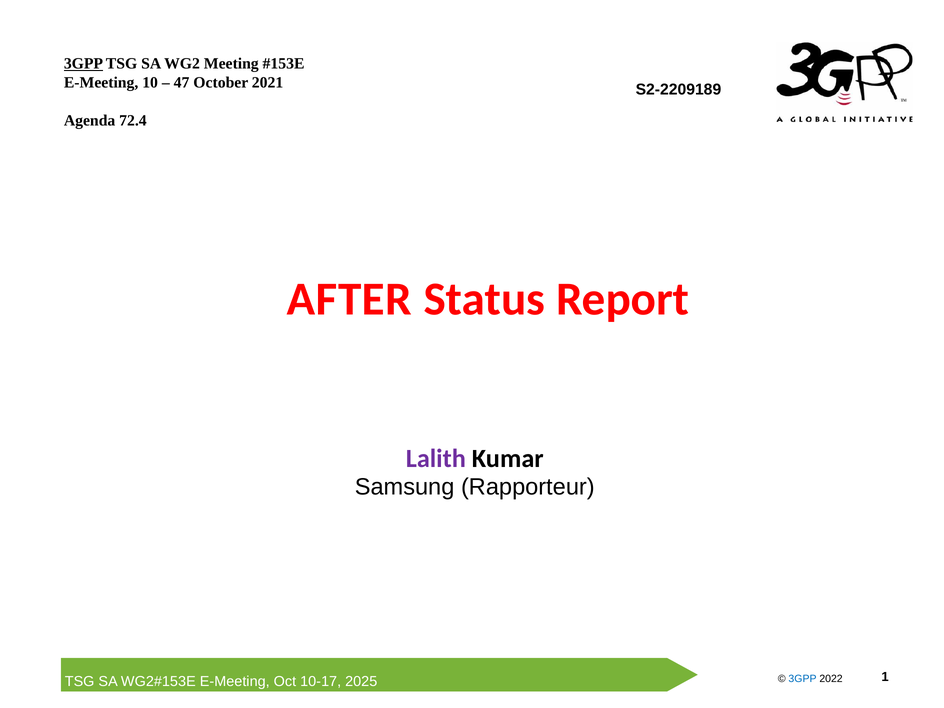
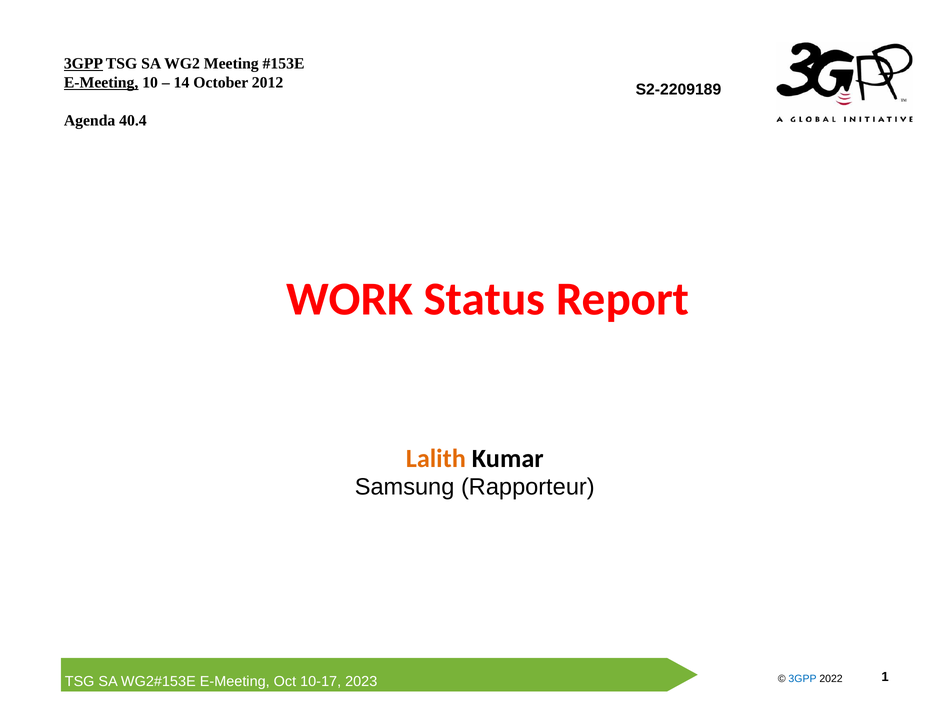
E-Meeting at (101, 83) underline: none -> present
47: 47 -> 14
October 2021: 2021 -> 2012
72.4: 72.4 -> 40.4
AFTER: AFTER -> WORK
Lalith colour: purple -> orange
2025: 2025 -> 2023
